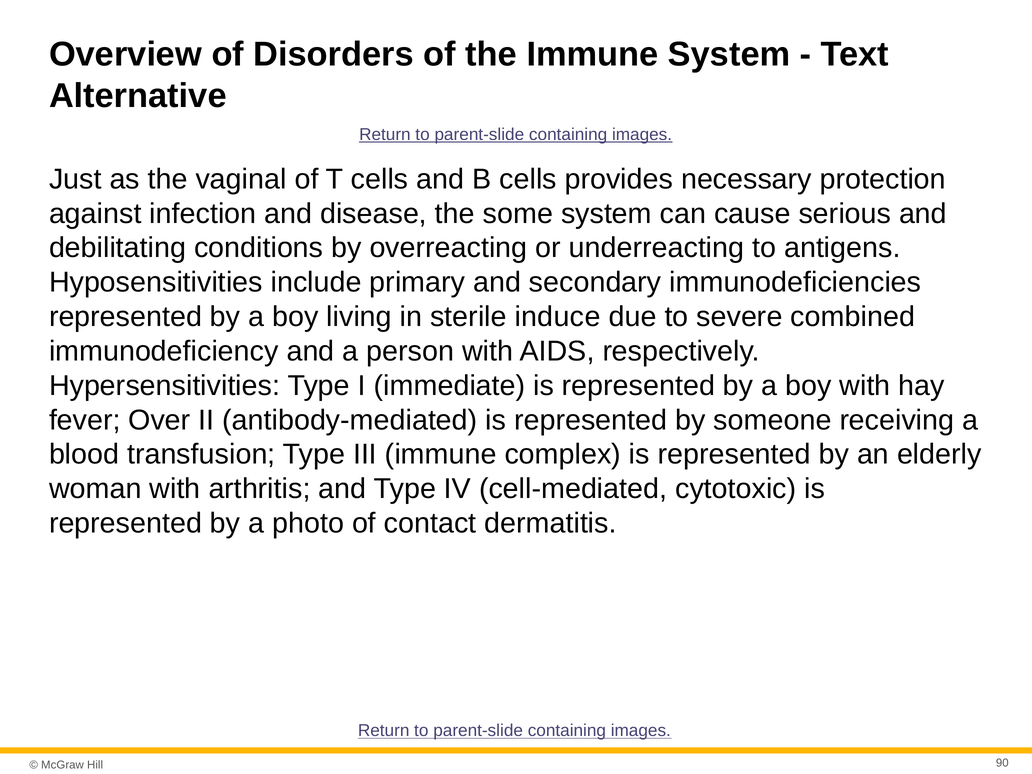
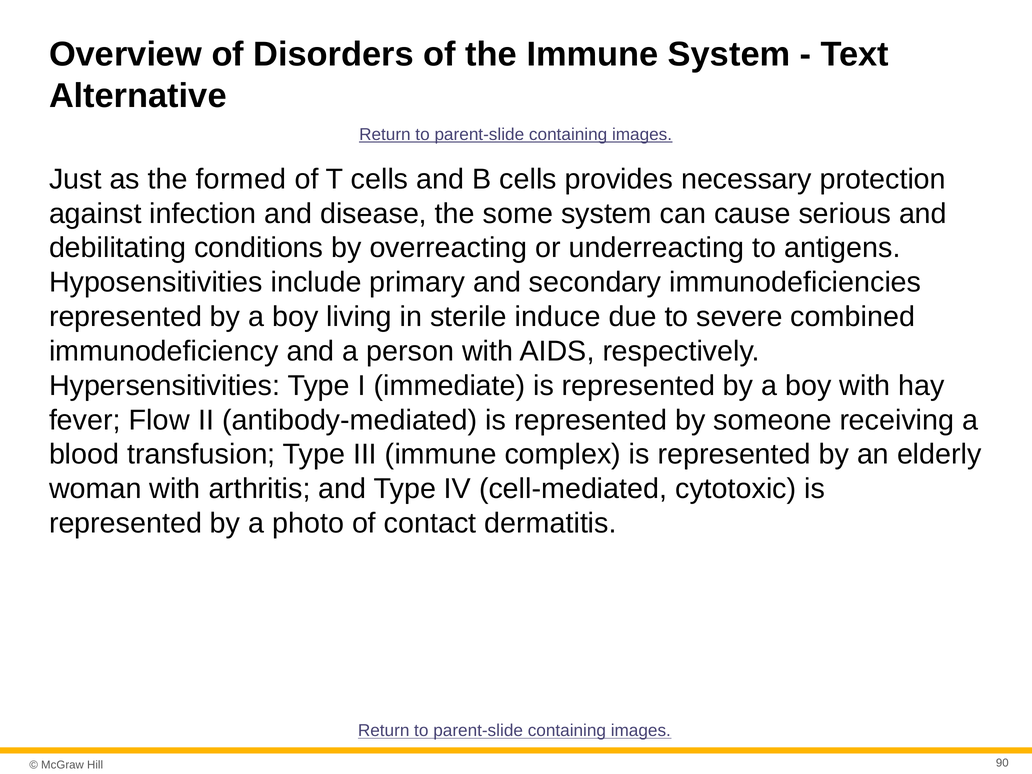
vaginal: vaginal -> formed
Over: Over -> Flow
